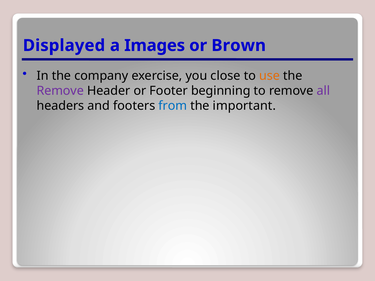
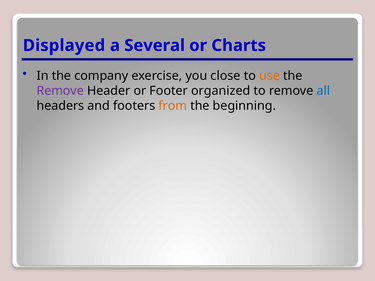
Images: Images -> Several
Brown: Brown -> Charts
beginning: beginning -> organized
all colour: purple -> blue
from colour: blue -> orange
important: important -> beginning
